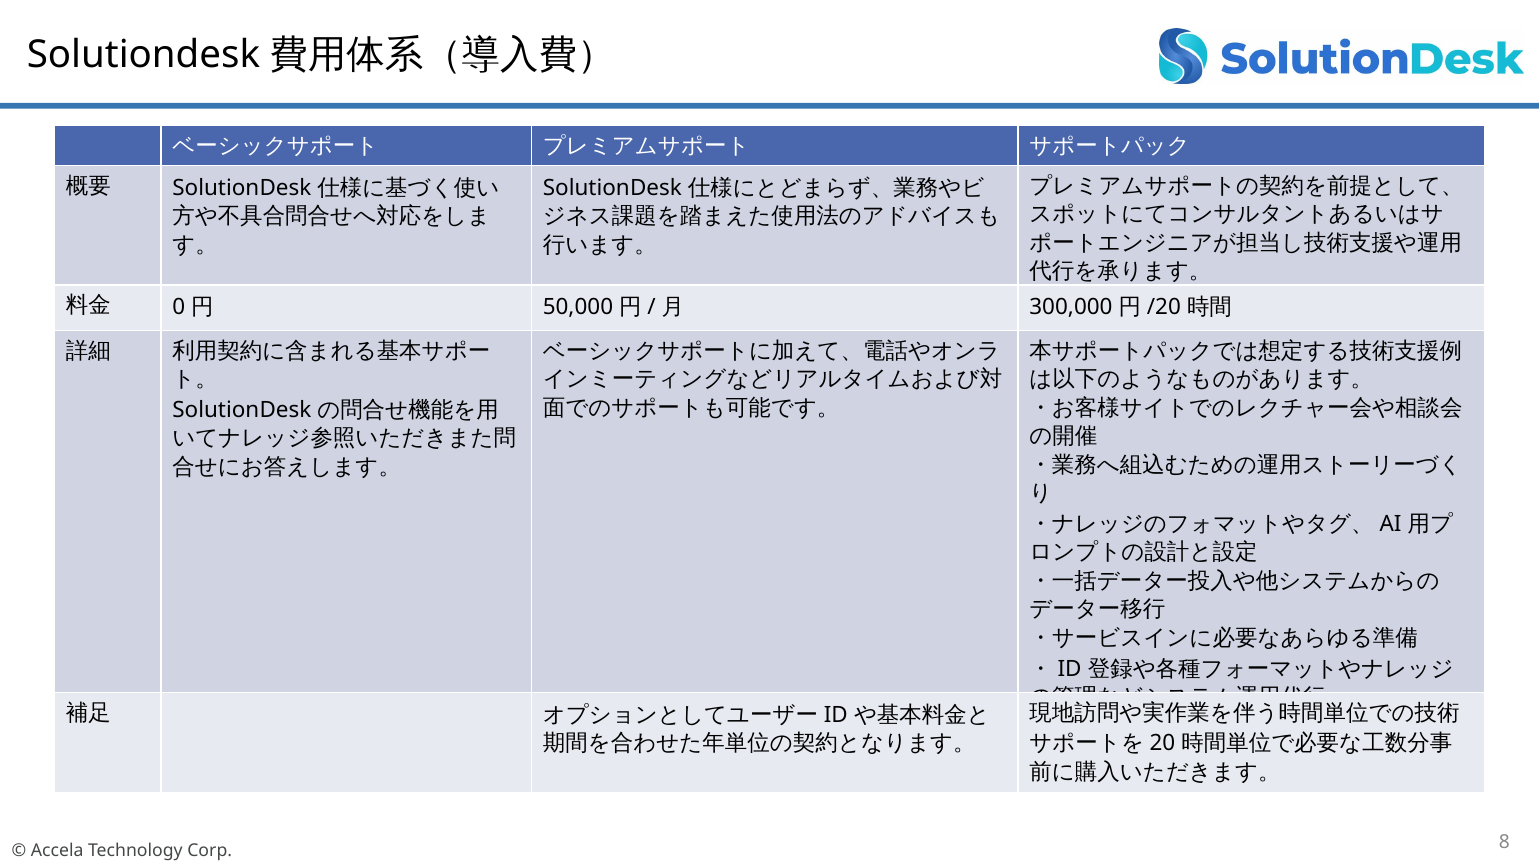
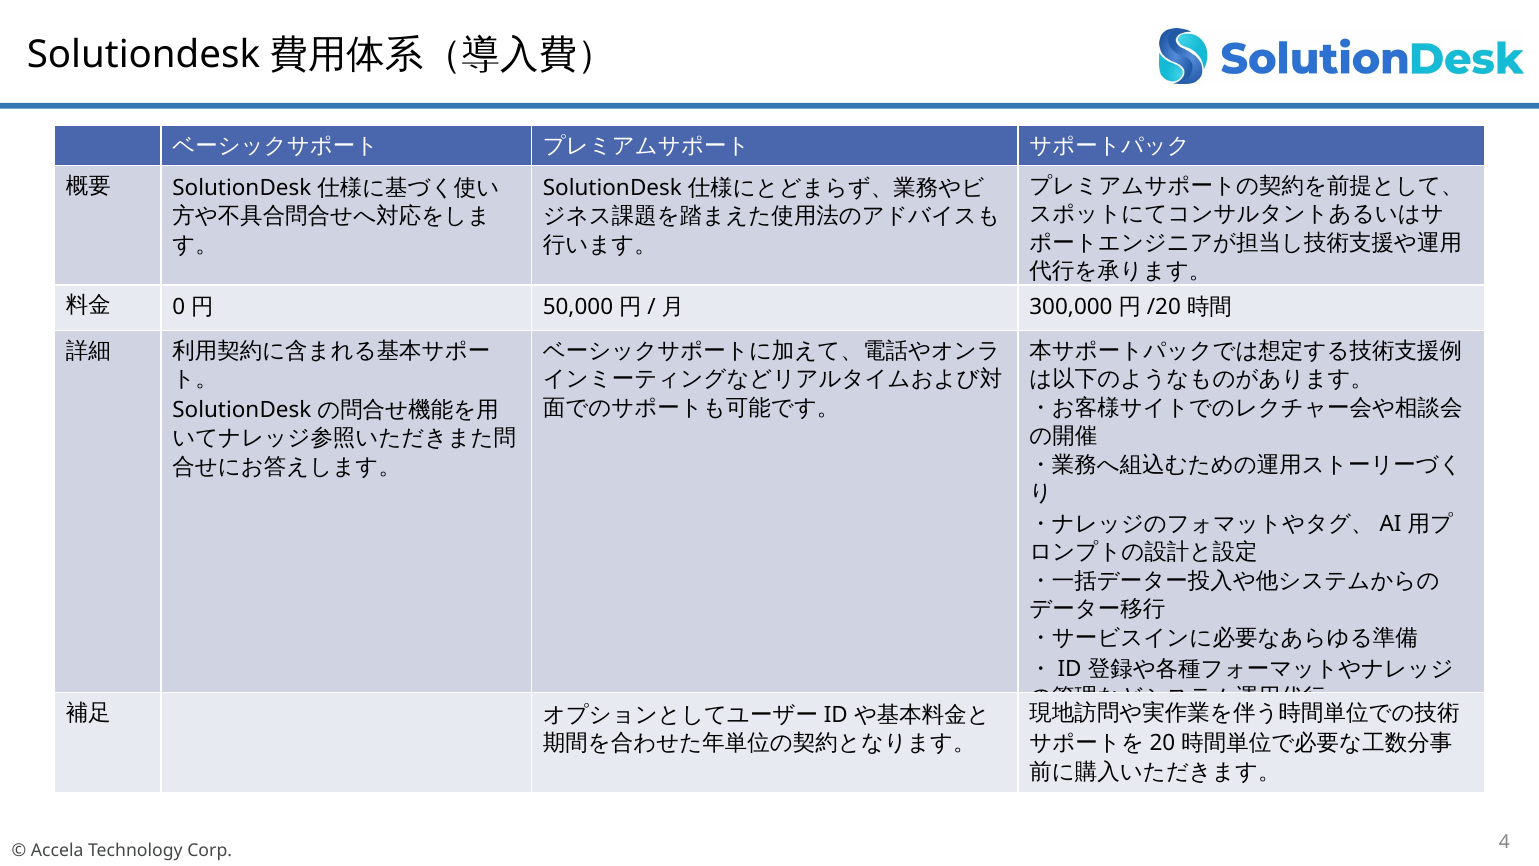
8: 8 -> 4
